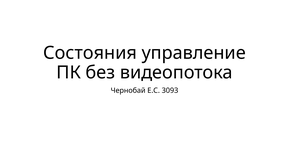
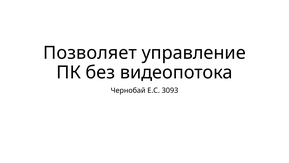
Состояния: Состояния -> Позволяет
